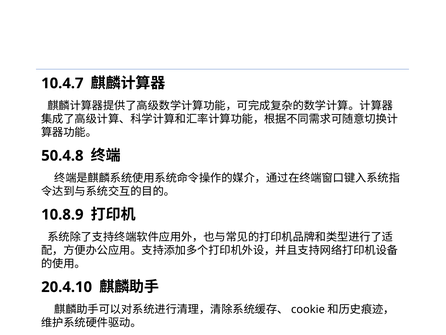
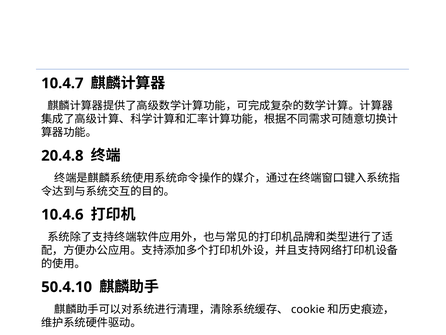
50.4.8: 50.4.8 -> 20.4.8
10.8.9: 10.8.9 -> 10.4.6
20.4.10: 20.4.10 -> 50.4.10
